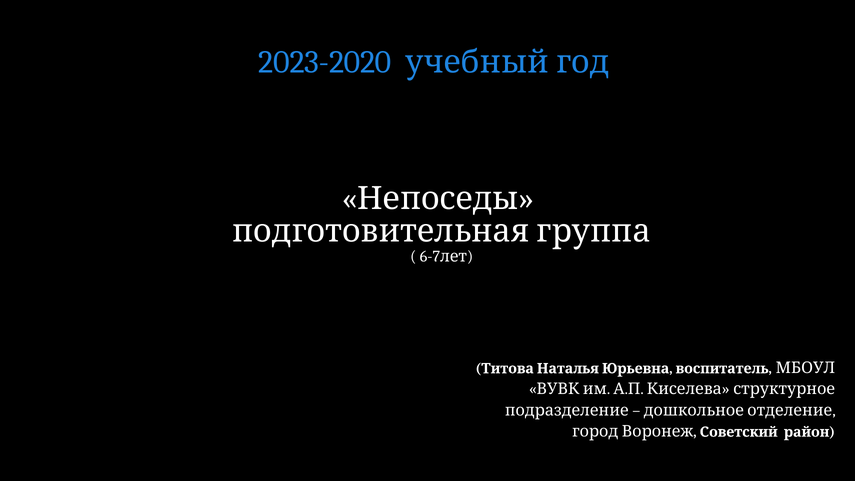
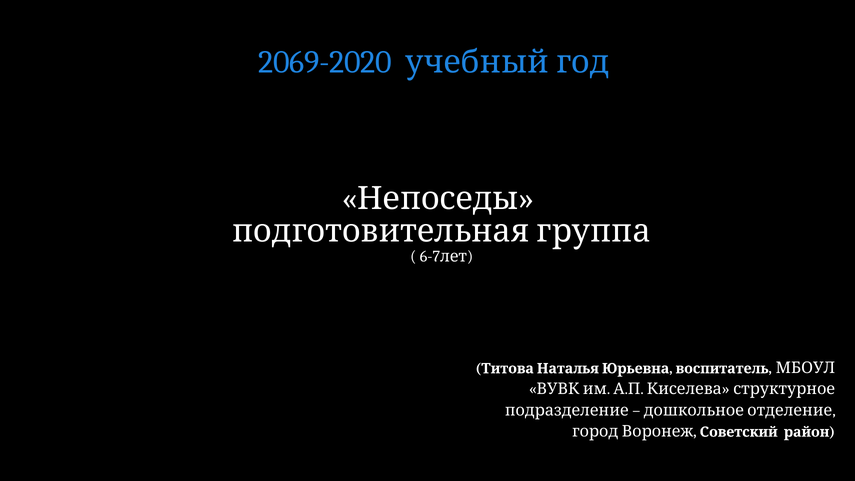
2023-2020: 2023-2020 -> 2069-2020
